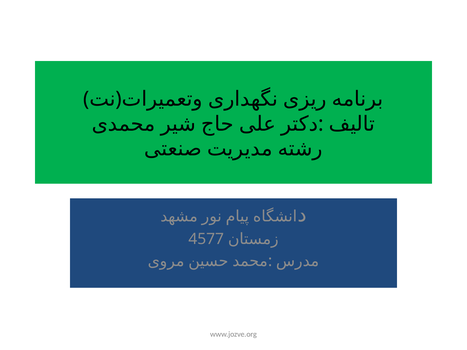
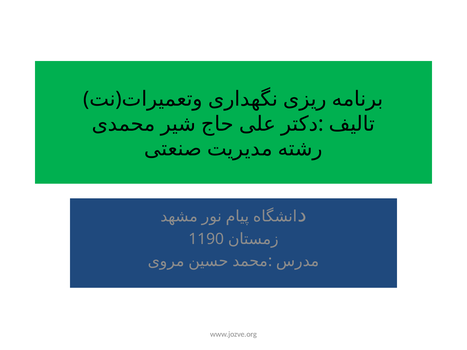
4577: 4577 -> 1190
